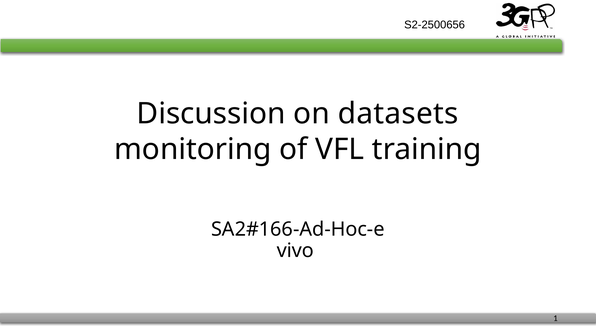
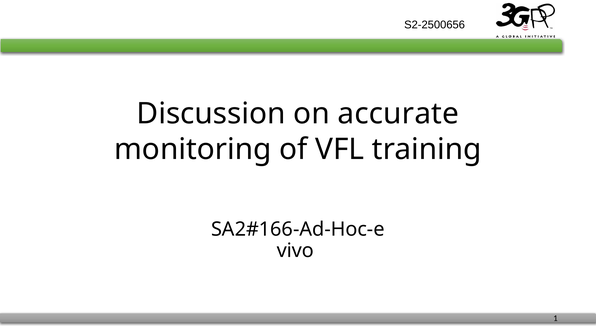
datasets: datasets -> accurate
